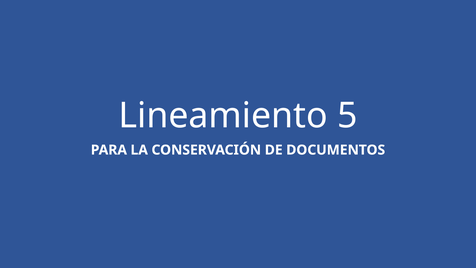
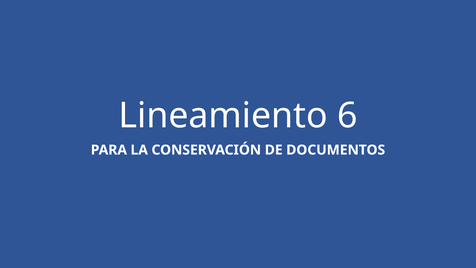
5: 5 -> 6
